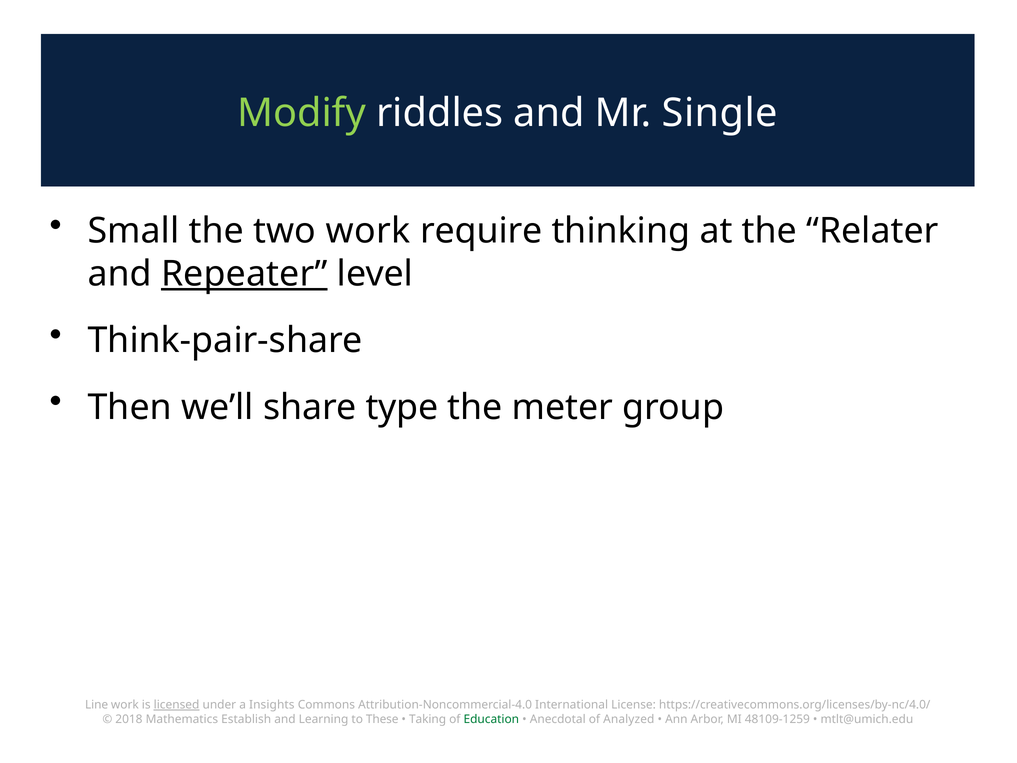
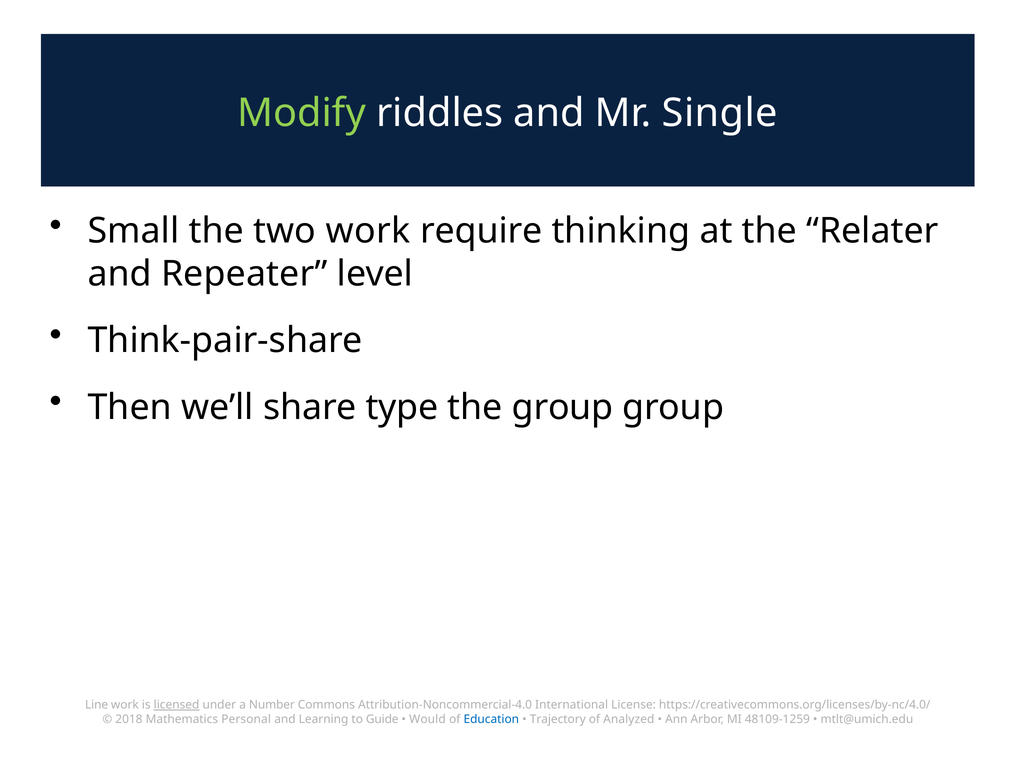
Repeater underline: present -> none
the meter: meter -> group
Insights: Insights -> Number
Establish: Establish -> Personal
These: These -> Guide
Taking: Taking -> Would
Education colour: green -> blue
Anecdotal: Anecdotal -> Trajectory
